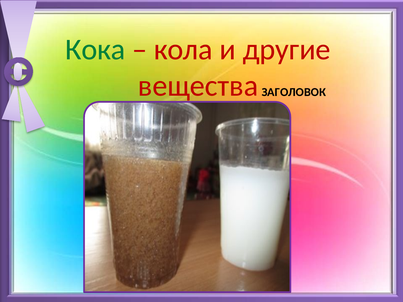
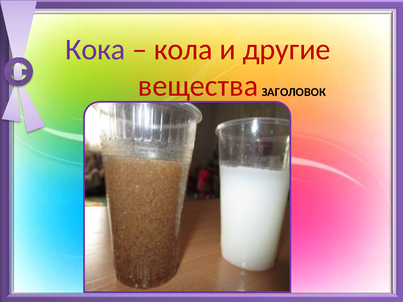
Кока colour: green -> purple
